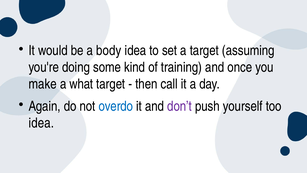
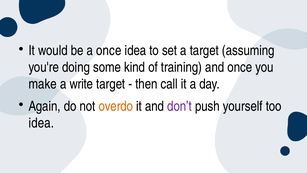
a body: body -> once
what: what -> write
overdo colour: blue -> orange
